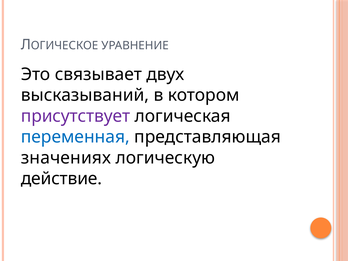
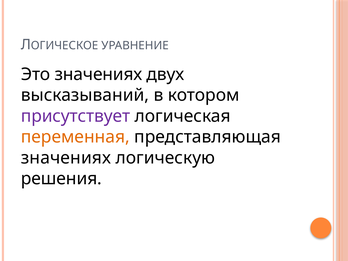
Это связывает: связывает -> значениях
переменная colour: blue -> orange
действие: действие -> решения
